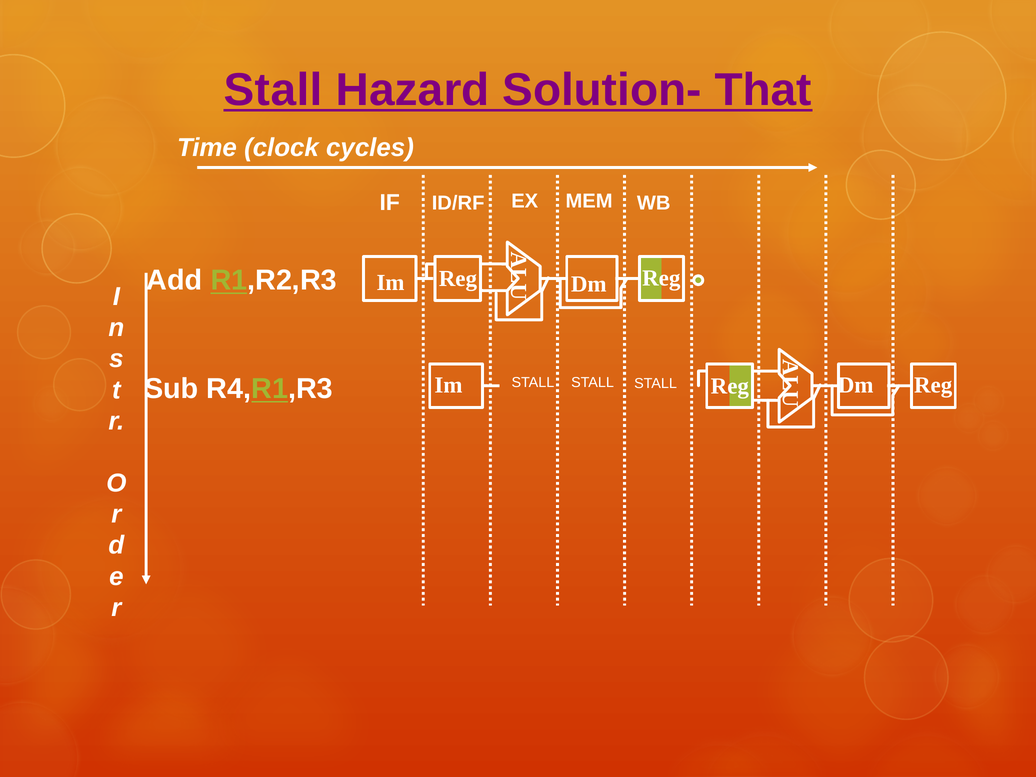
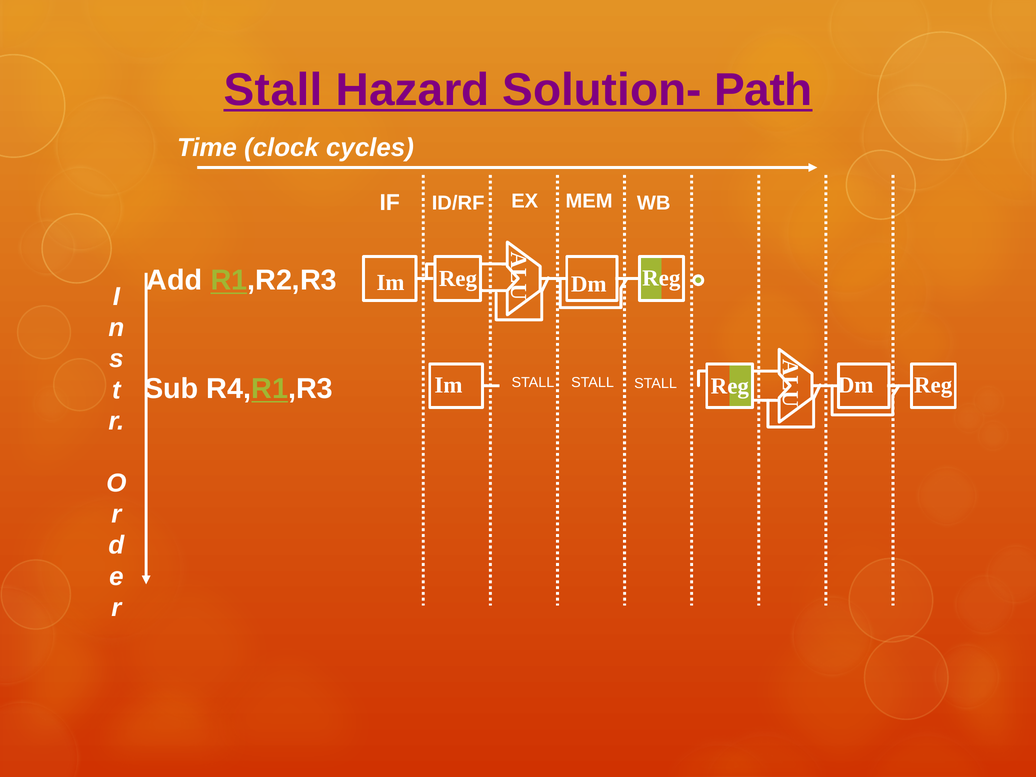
That: That -> Path
